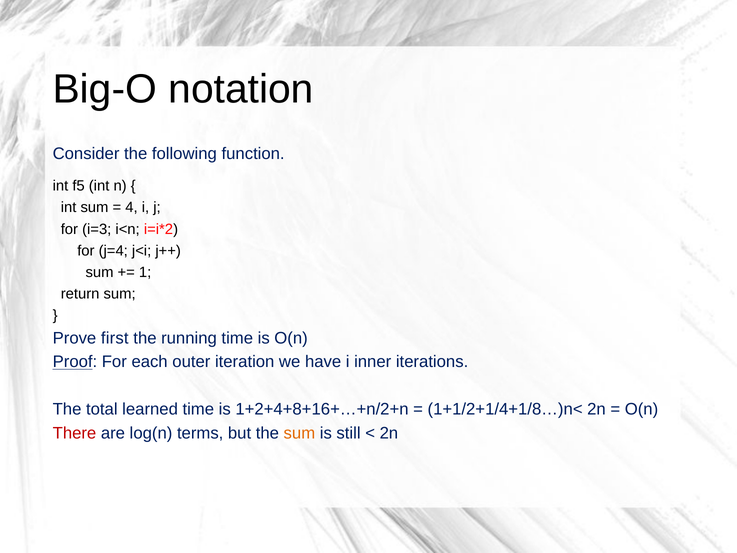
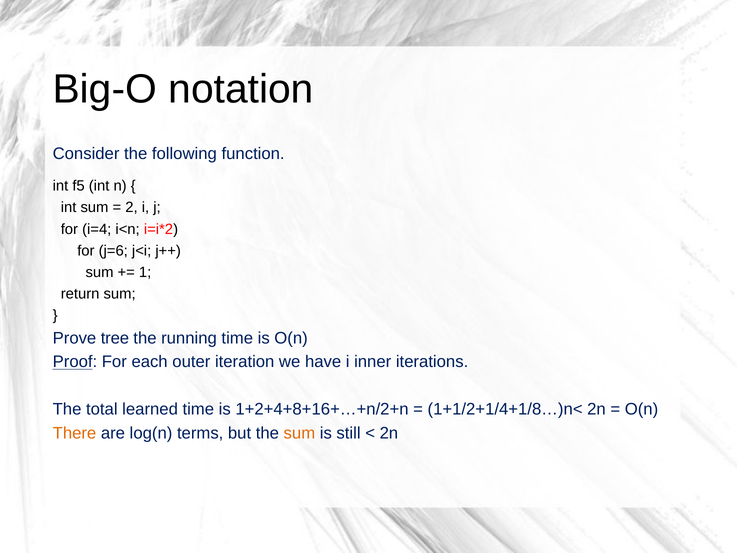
4: 4 -> 2
i=3: i=3 -> i=4
j=4: j=4 -> j=6
first: first -> tree
There colour: red -> orange
